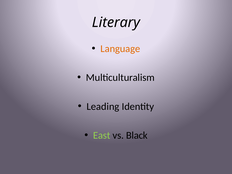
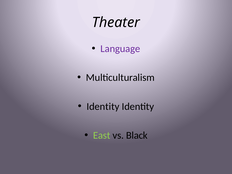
Literary: Literary -> Theater
Language colour: orange -> purple
Leading at (103, 106): Leading -> Identity
